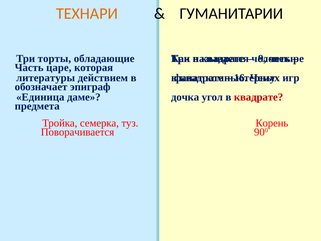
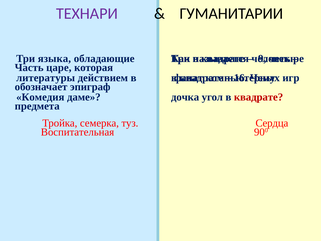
ТЕХНАРИ colour: orange -> purple
торты: торты -> языка
Единица: Единица -> Комедия
Корень: Корень -> Сердца
Поворачивается: Поворачивается -> Воспитательная
